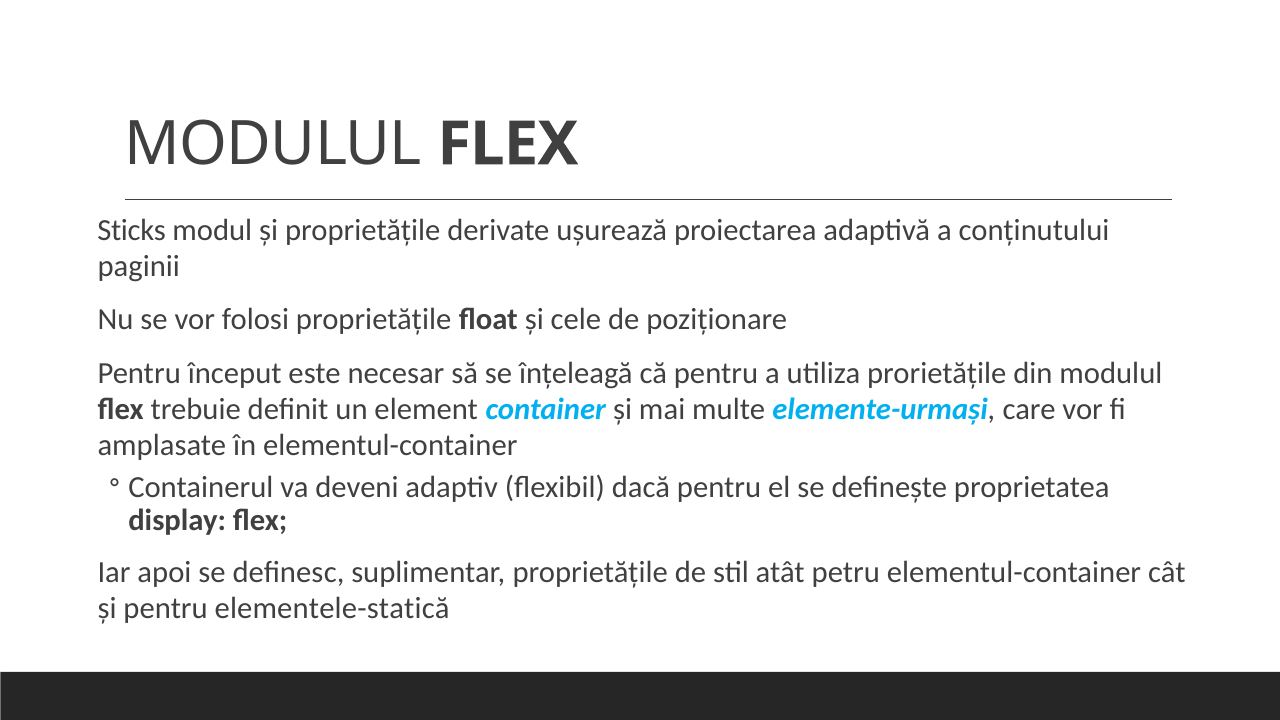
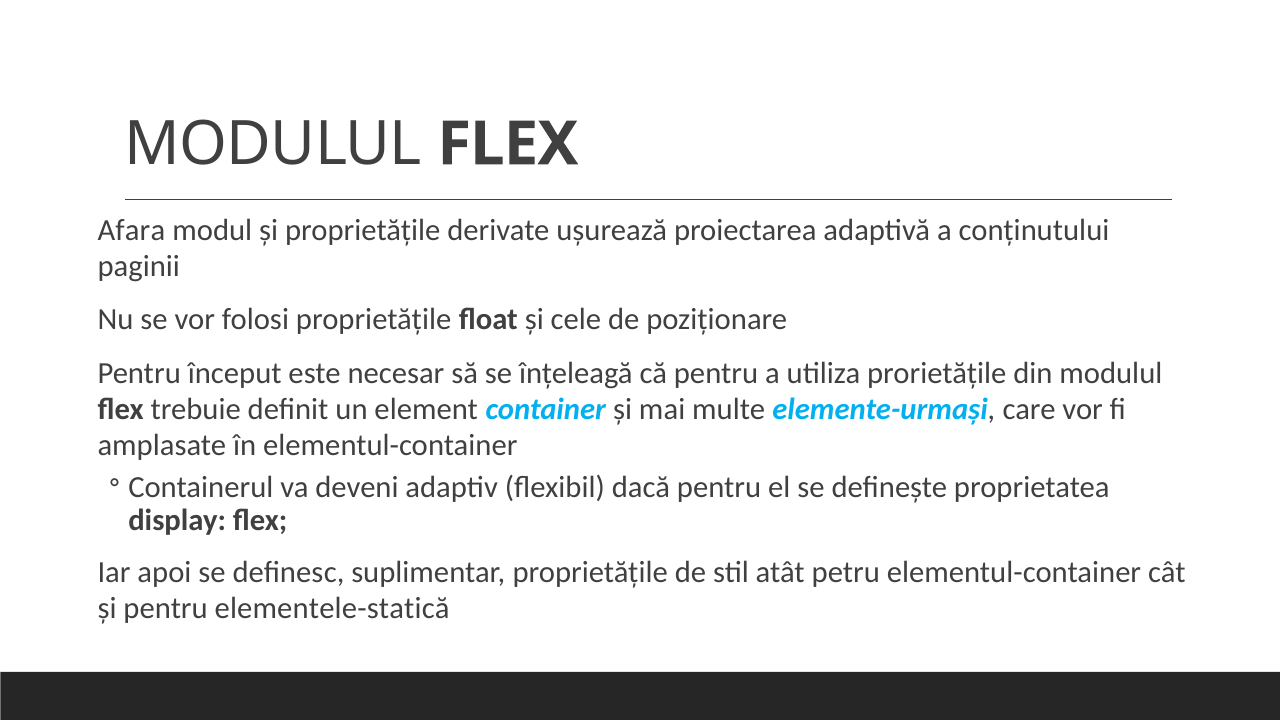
Sticks: Sticks -> Afara
